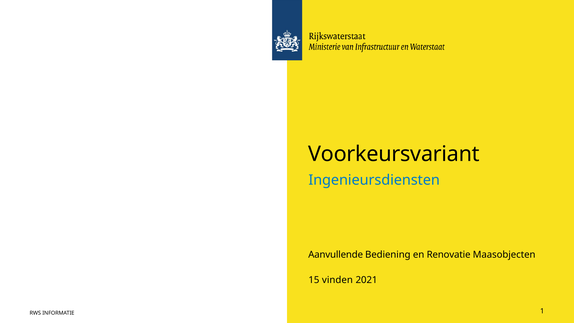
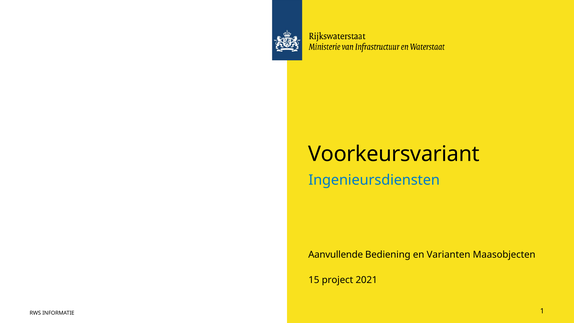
Renovatie: Renovatie -> Varianten
vinden: vinden -> project
